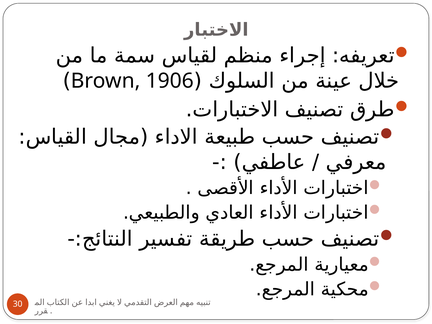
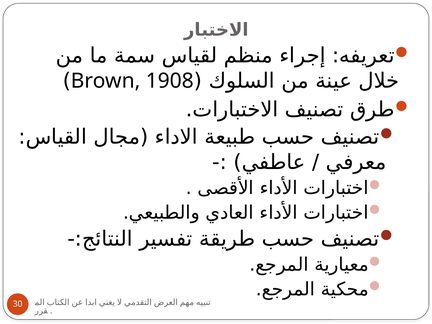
1906: 1906 -> 1908
